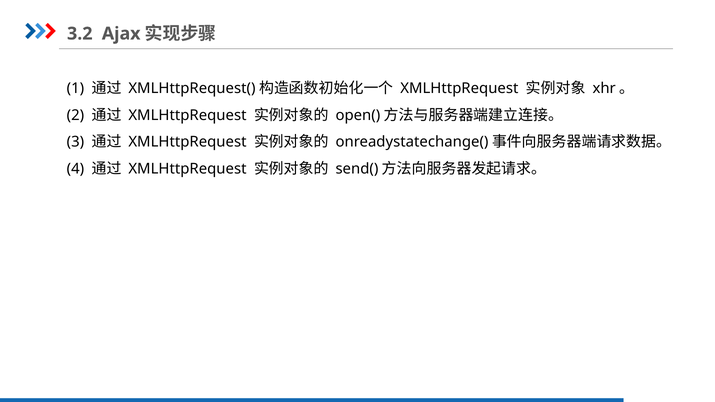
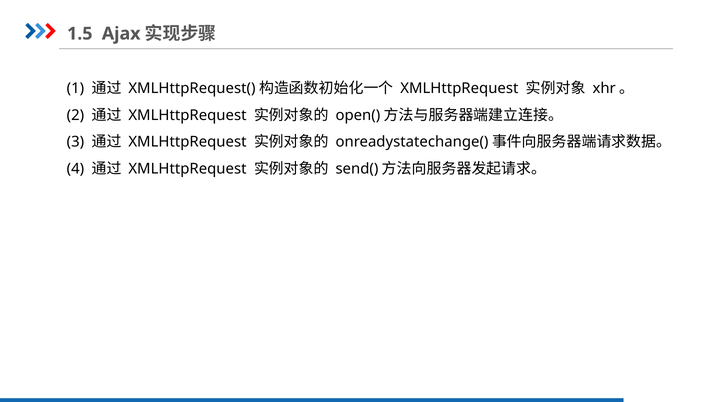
3.2: 3.2 -> 1.5
